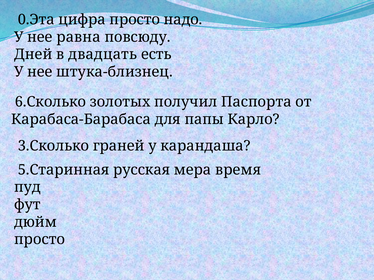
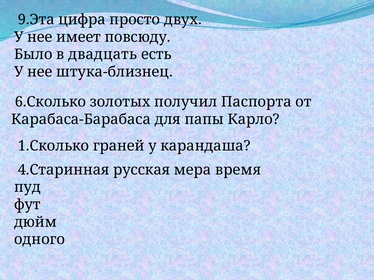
0.Эта: 0.Эта -> 9.Эта
надо: надо -> двух
равна: равна -> имеет
Дней: Дней -> Было
3.Сколько: 3.Сколько -> 1.Сколько
5.Старинная: 5.Старинная -> 4.Старинная
просто at (40, 240): просто -> одного
